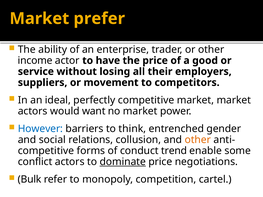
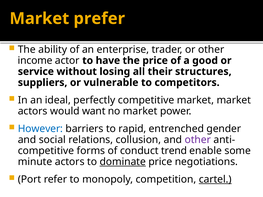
employers: employers -> structures
movement: movement -> vulnerable
think: think -> rapid
other at (198, 140) colour: orange -> purple
conflict: conflict -> minute
Bulk: Bulk -> Port
cartel underline: none -> present
